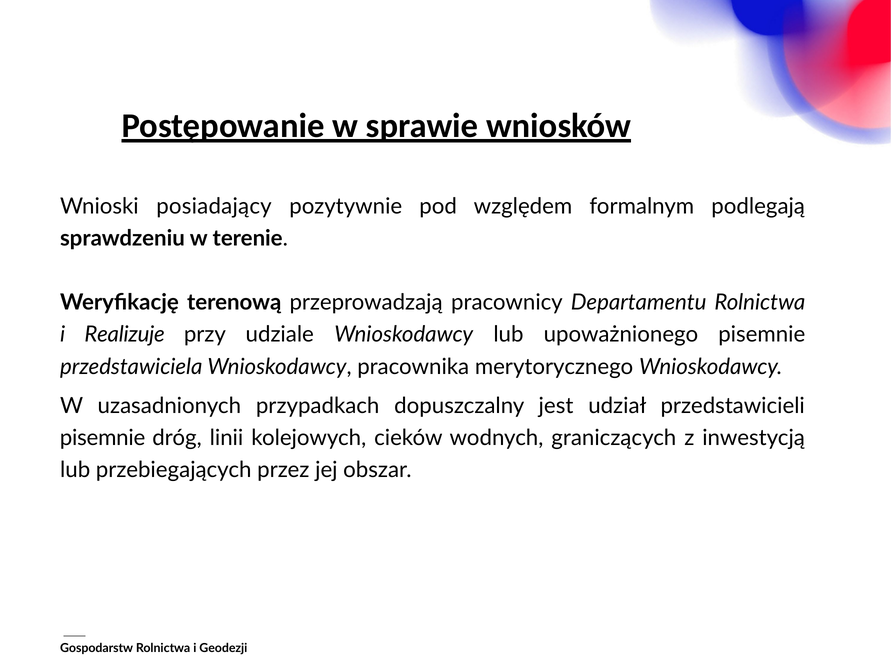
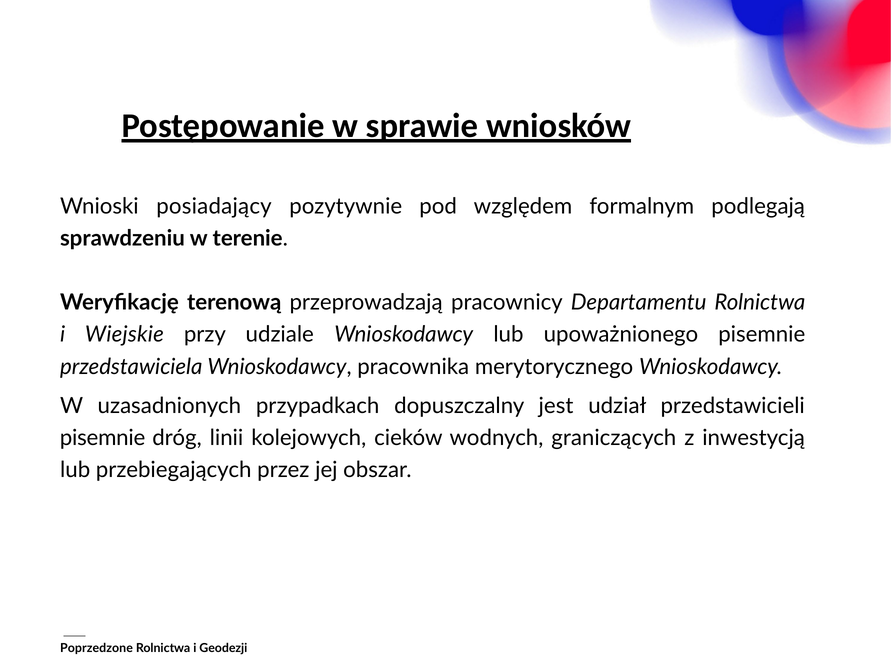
Realizuje: Realizuje -> Wiejskie
Gospodarstw: Gospodarstw -> Poprzedzone
